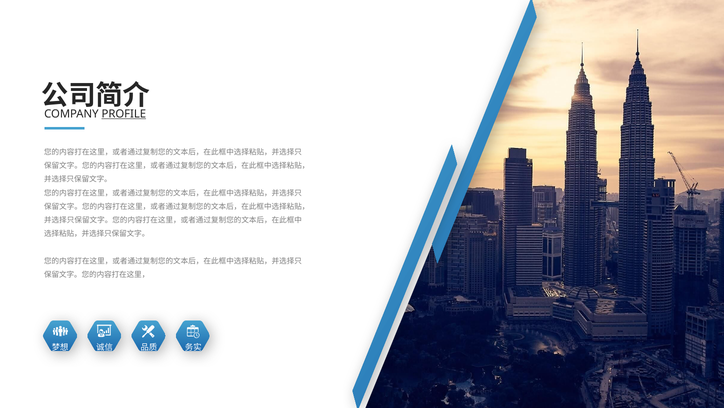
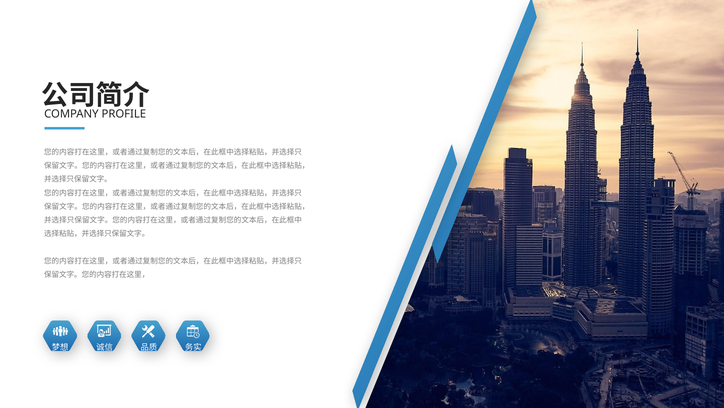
PROFILE underline: present -> none
